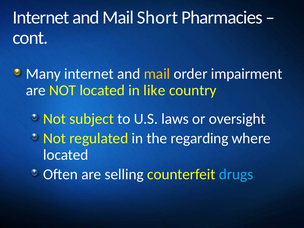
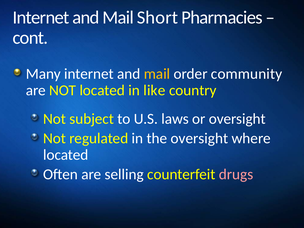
impairment: impairment -> community
the regarding: regarding -> oversight
drugs colour: light blue -> pink
